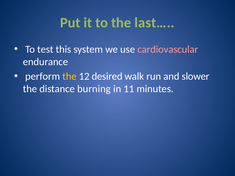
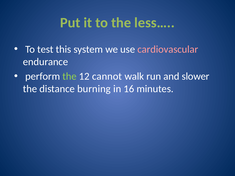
last…: last… -> less…
the at (69, 76) colour: yellow -> light green
desired: desired -> cannot
11: 11 -> 16
